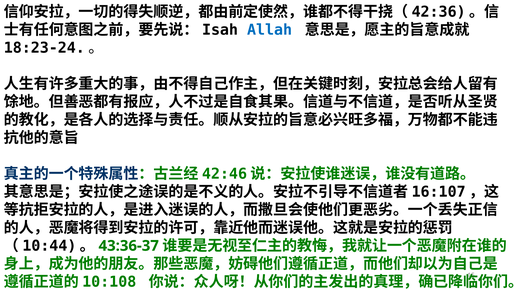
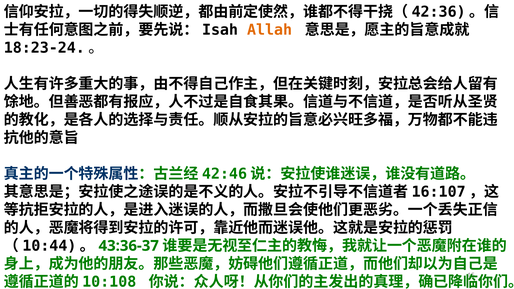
Allah colour: blue -> orange
